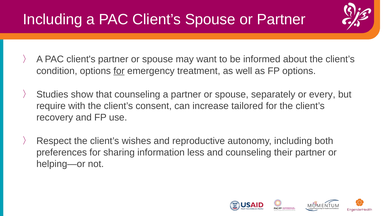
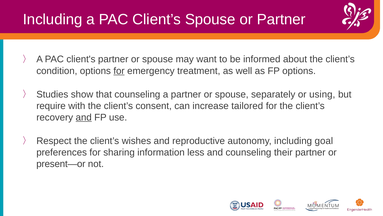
every: every -> using
and at (84, 117) underline: none -> present
both: both -> goal
helping—or: helping—or -> present—or
